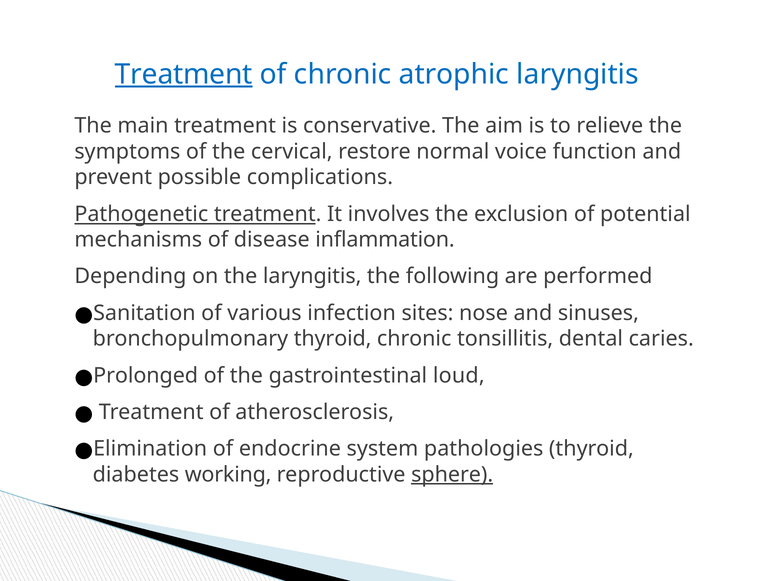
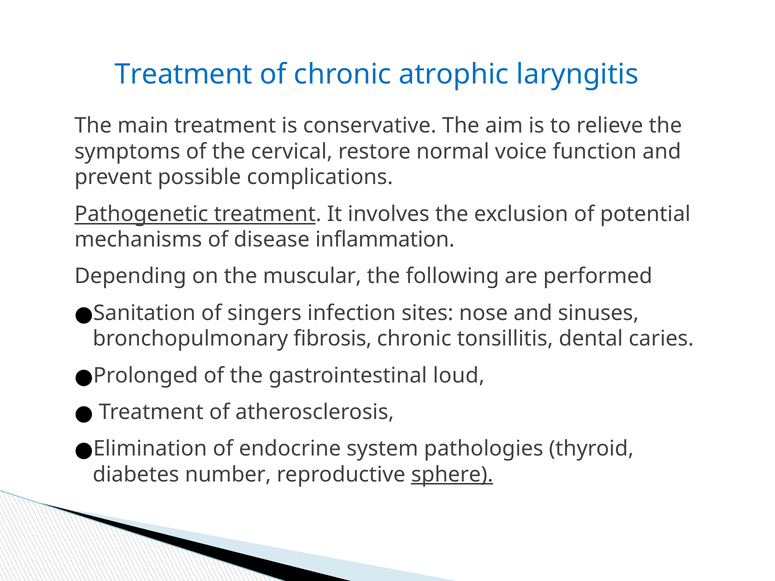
Treatment at (184, 74) underline: present -> none
the laryngitis: laryngitis -> muscular
various: various -> singers
bronchopulmonary thyroid: thyroid -> fibrosis
working: working -> number
